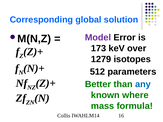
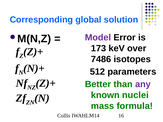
1279: 1279 -> 7486
any colour: blue -> purple
where: where -> nuclei
